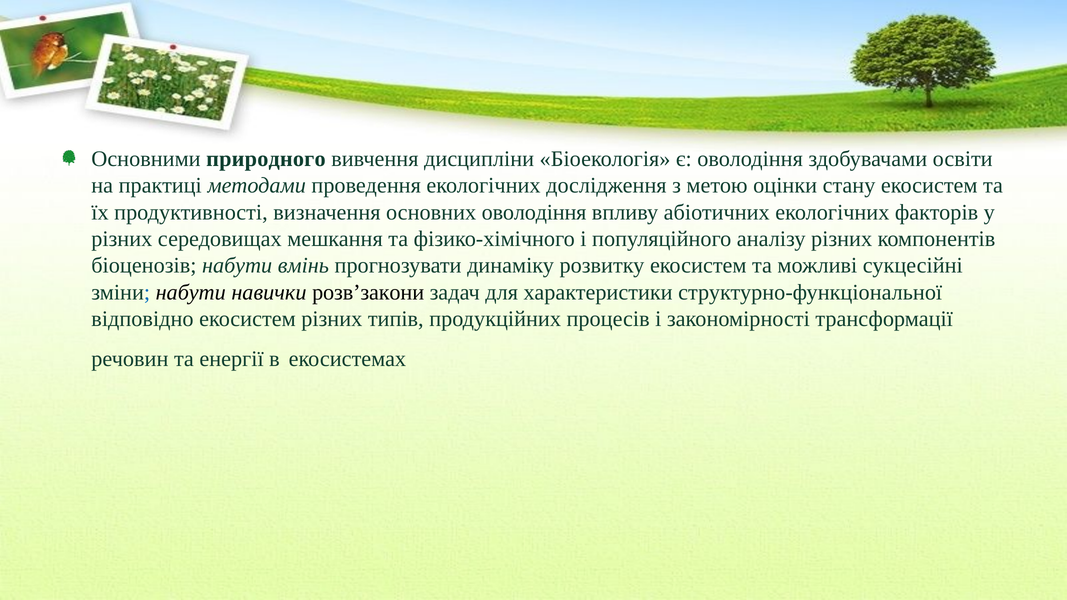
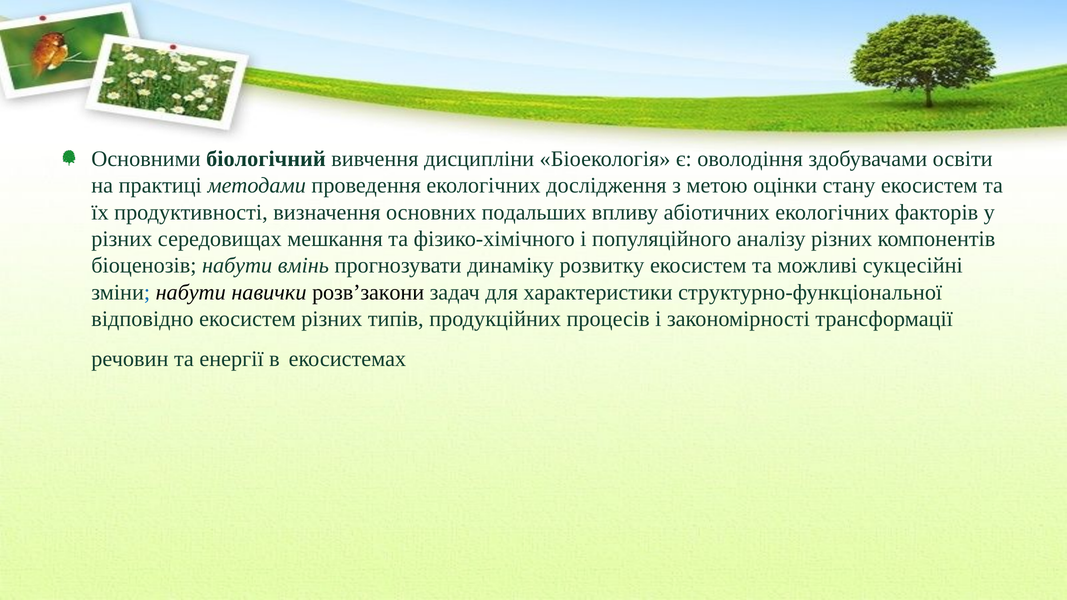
природного: природного -> біологічний
основних оволодіння: оволодіння -> подальших
